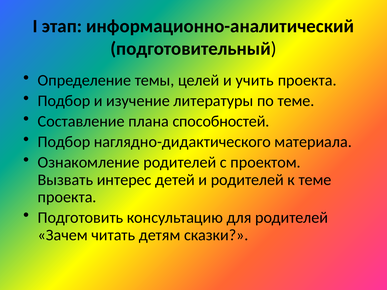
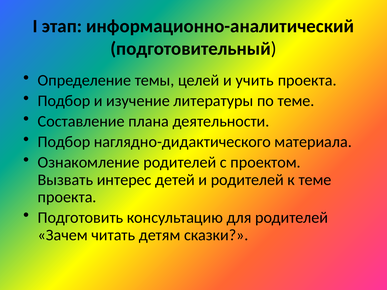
способностей: способностей -> деятельности
